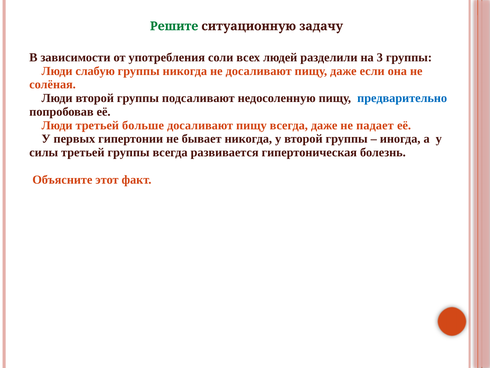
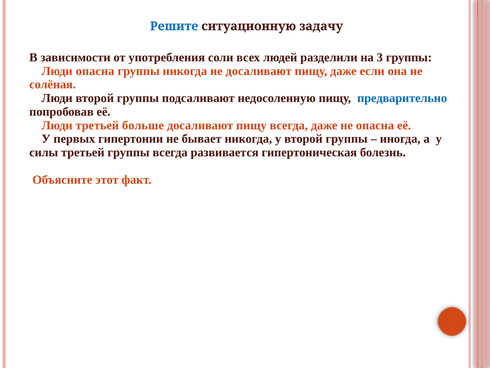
Решите colour: green -> blue
Люди слабую: слабую -> опасна
не падает: падает -> опасна
